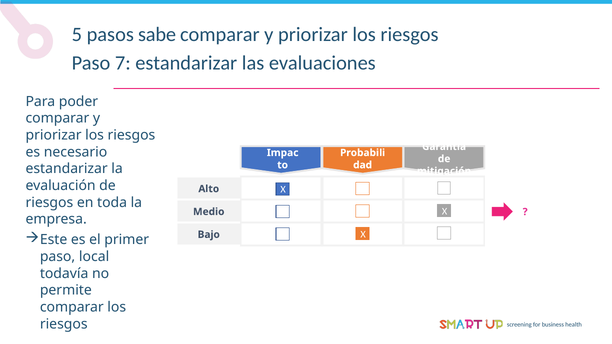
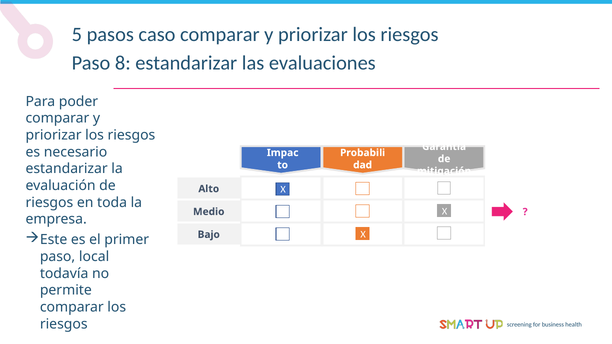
sabe: sabe -> caso
7: 7 -> 8
